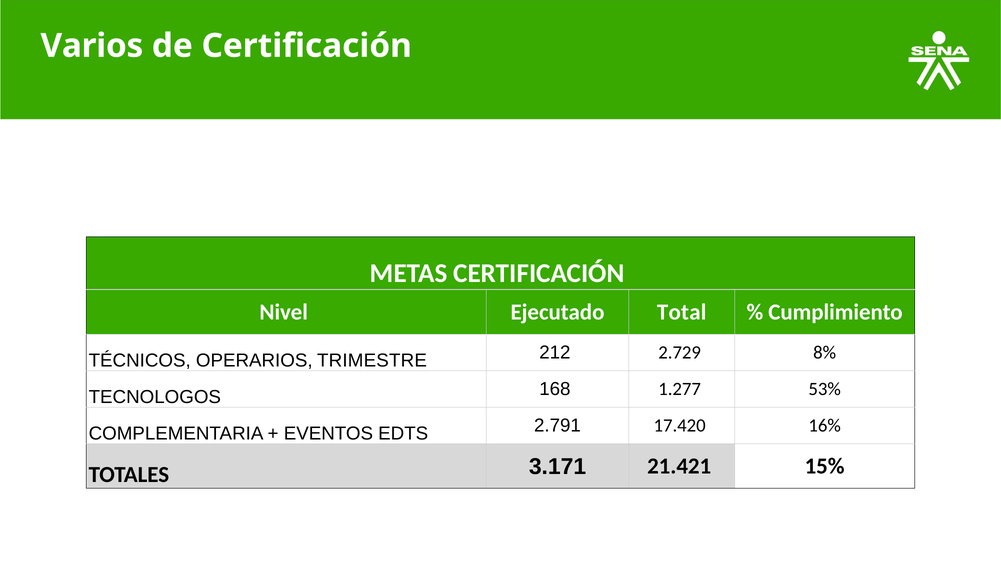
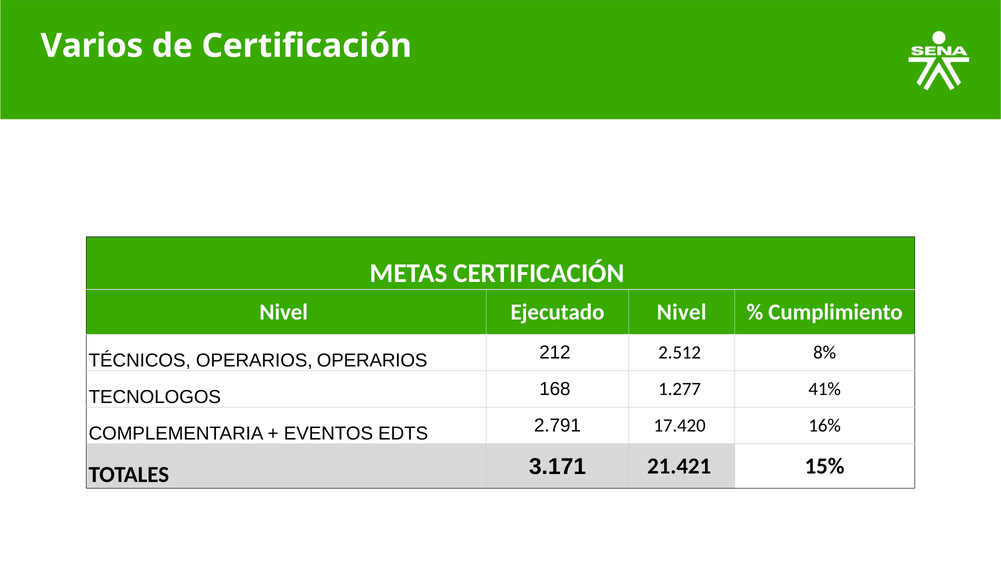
Ejecutado Total: Total -> Nivel
OPERARIOS TRIMESTRE: TRIMESTRE -> OPERARIOS
2.729: 2.729 -> 2.512
53%: 53% -> 41%
